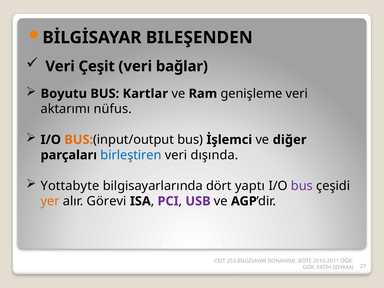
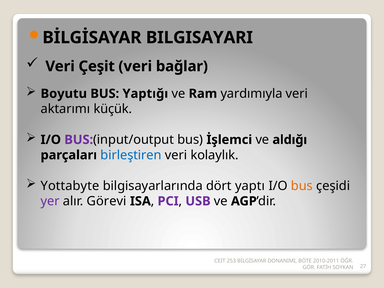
BILEŞENDEN: BILEŞENDEN -> BILGISAYARI
Kartlar: Kartlar -> Yaptığı
genişleme: genişleme -> yardımıyla
nüfus: nüfus -> küçük
BUS at (79, 140) colour: orange -> purple
diğer: diğer -> aldığı
dışında: dışında -> kolaylık
bus at (302, 186) colour: purple -> orange
yer colour: orange -> purple
